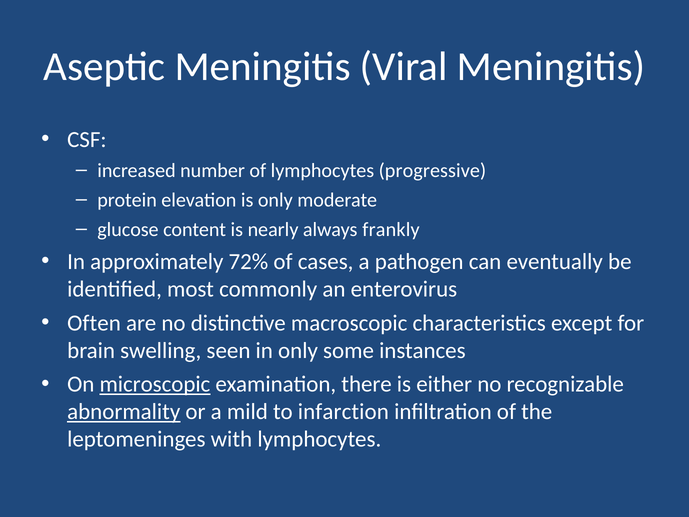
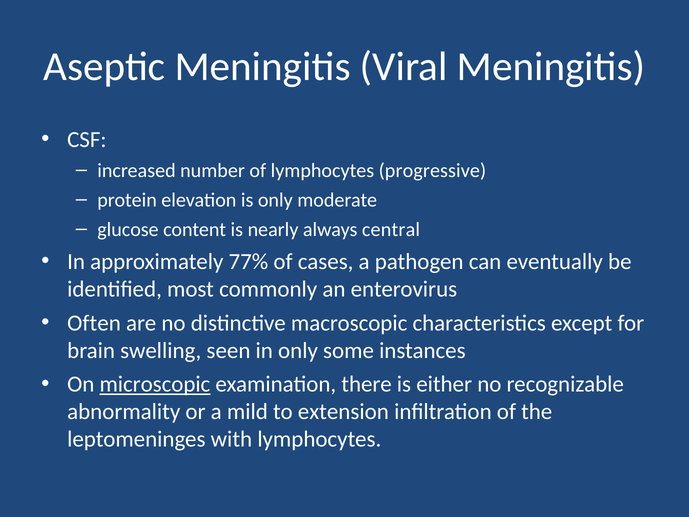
frankly: frankly -> central
72%: 72% -> 77%
abnormality underline: present -> none
infarction: infarction -> extension
